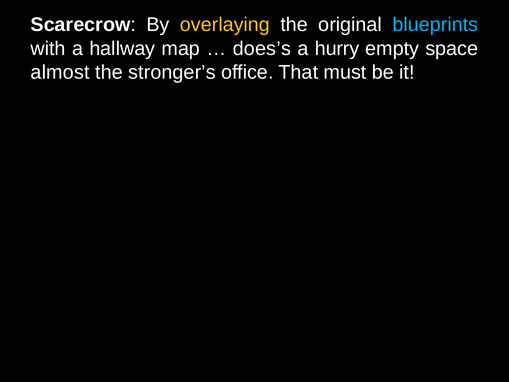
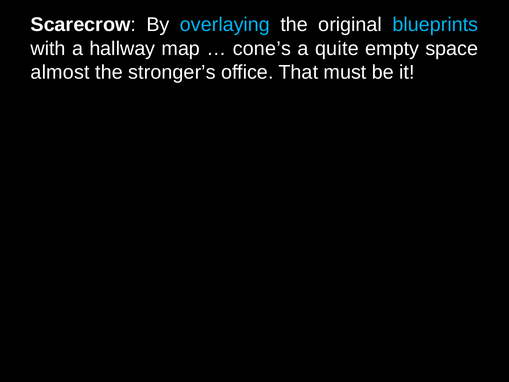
overlaying colour: yellow -> light blue
does’s: does’s -> cone’s
hurry: hurry -> quite
